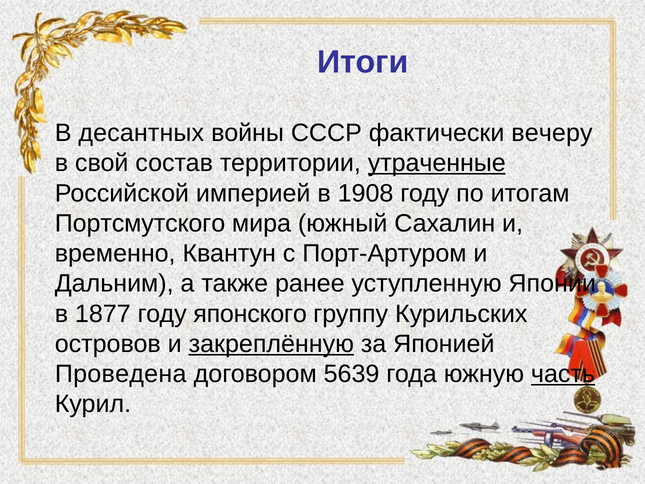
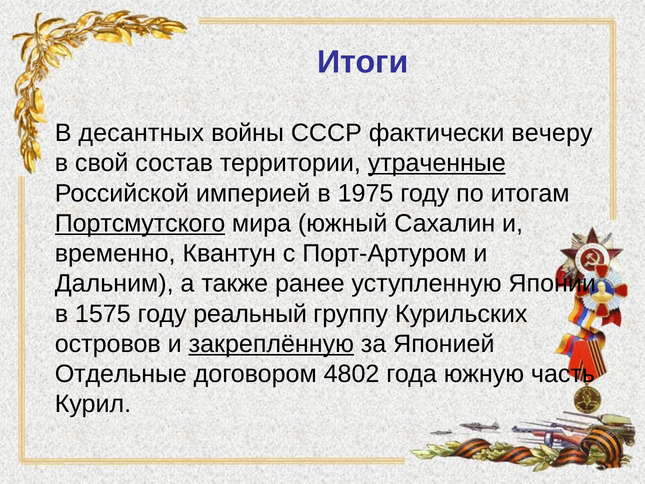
1908: 1908 -> 1975
Портсмутского underline: none -> present
1877: 1877 -> 1575
японского: японского -> реальный
Проведена: Проведена -> Отдельные
5639: 5639 -> 4802
часть underline: present -> none
